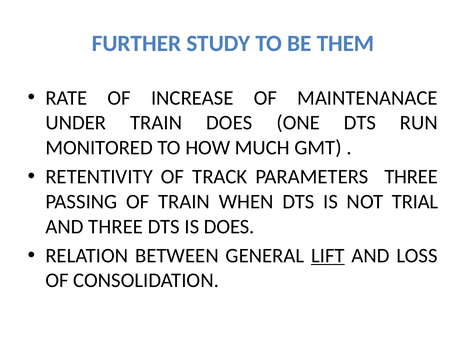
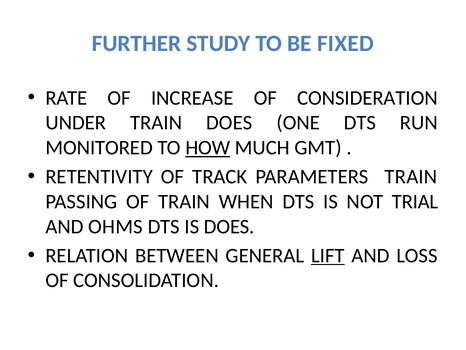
THEM: THEM -> FIXED
MAINTENANACE: MAINTENANACE -> CONSIDERATION
HOW underline: none -> present
PARAMETERS THREE: THREE -> TRAIN
AND THREE: THREE -> OHMS
